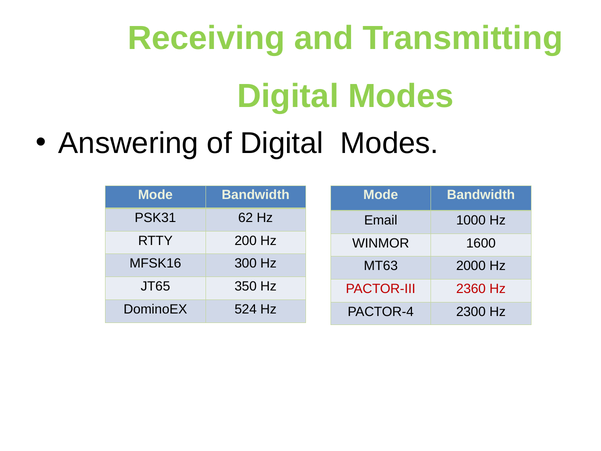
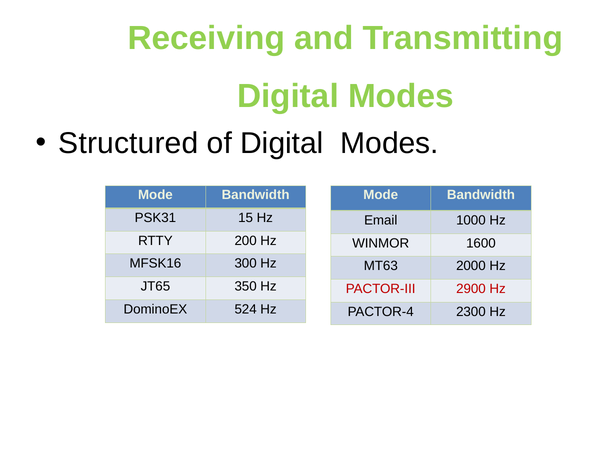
Answering: Answering -> Structured
62: 62 -> 15
2360: 2360 -> 2900
